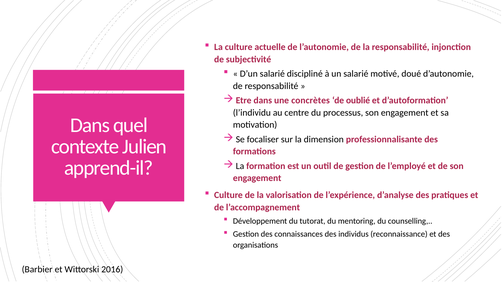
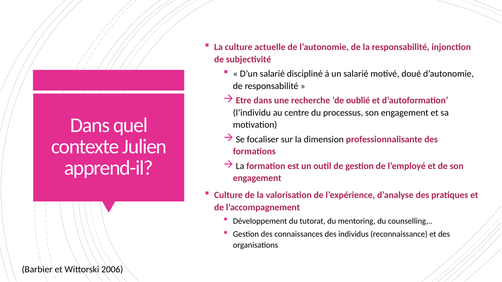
concrètes: concrètes -> recherche
2016: 2016 -> 2006
